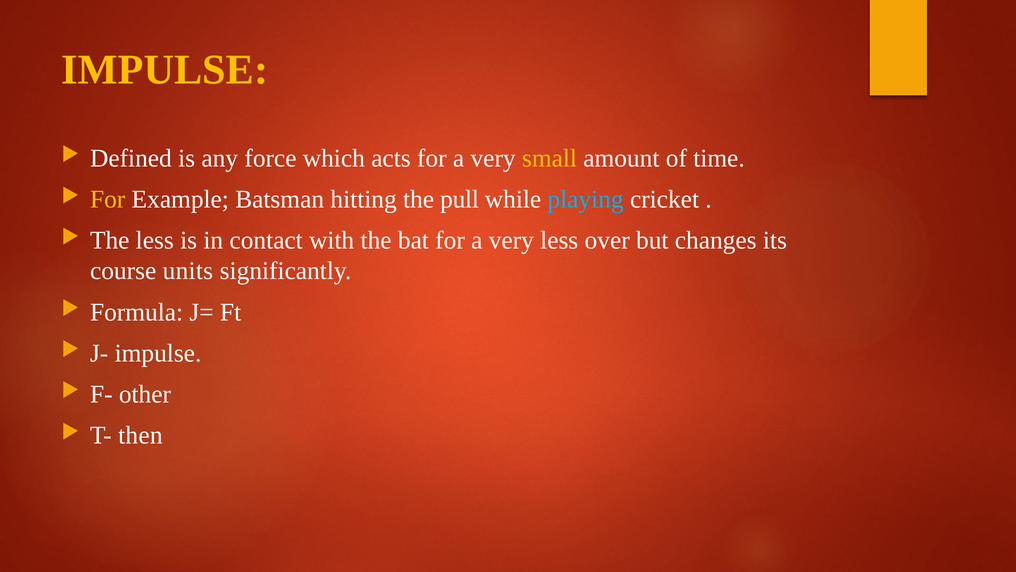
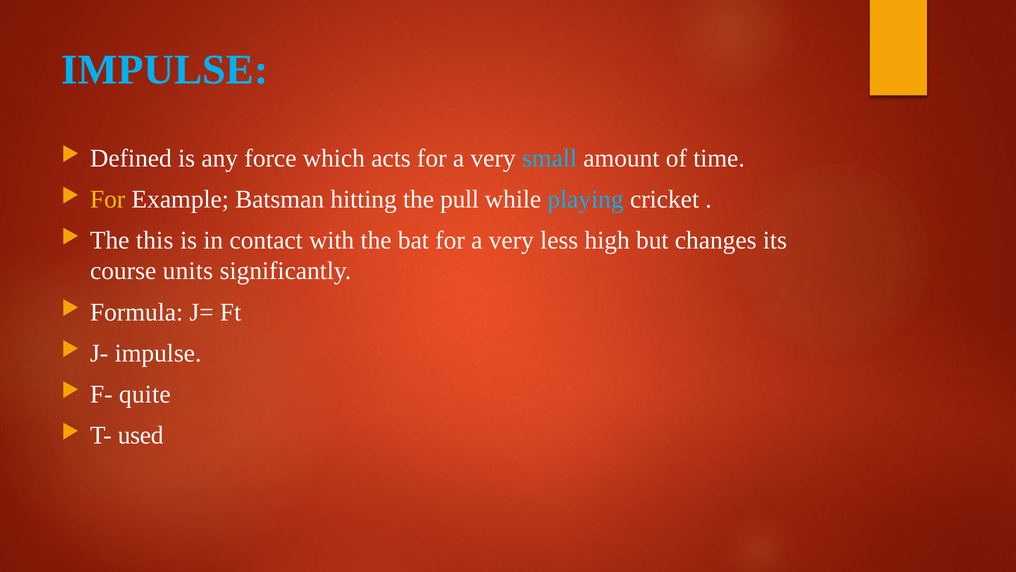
IMPULSE at (165, 70) colour: yellow -> light blue
small colour: yellow -> light blue
The less: less -> this
over: over -> high
other: other -> quite
then: then -> used
